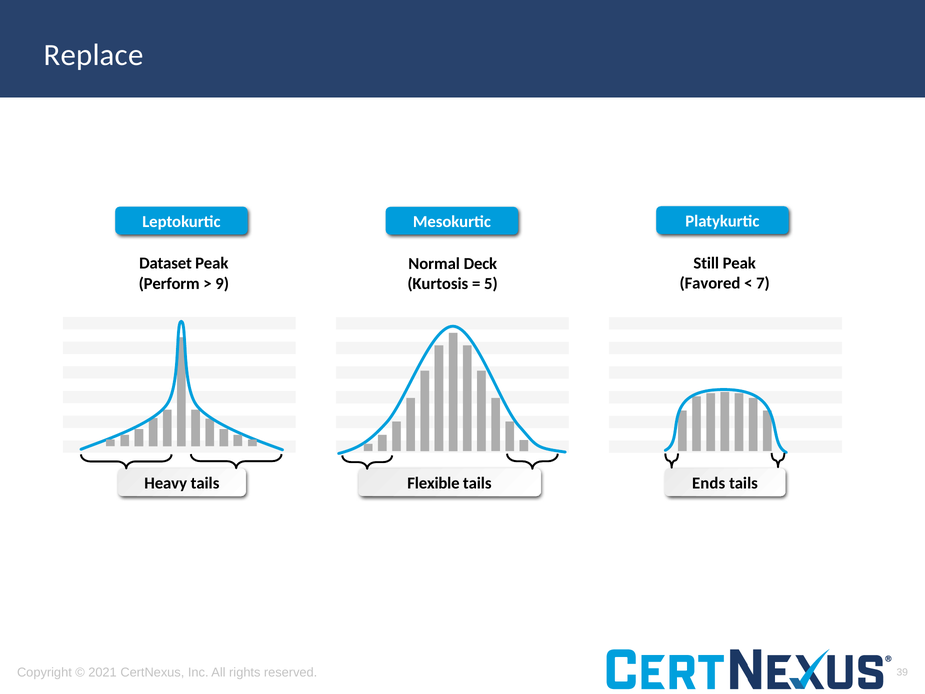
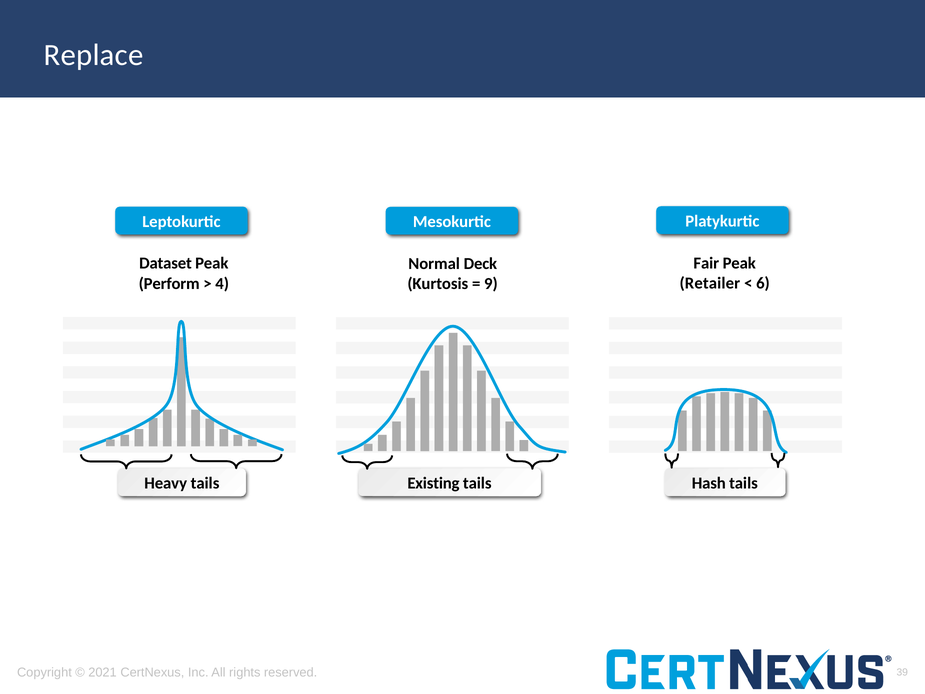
Still: Still -> Fair
Favored: Favored -> Retailer
7: 7 -> 6
9: 9 -> 4
5: 5 -> 9
Flexible: Flexible -> Existing
Ends: Ends -> Hash
